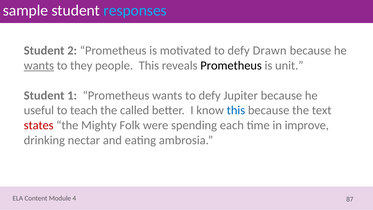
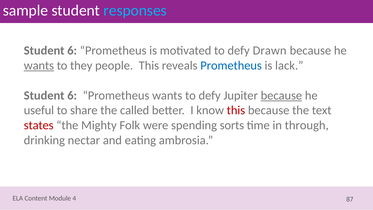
2 at (72, 51): 2 -> 6
Prometheus at (231, 65) colour: black -> blue
unit: unit -> lack
1 at (72, 95): 1 -> 6
because at (281, 95) underline: none -> present
teach: teach -> share
this at (236, 110) colour: blue -> red
each: each -> sorts
improve: improve -> through
